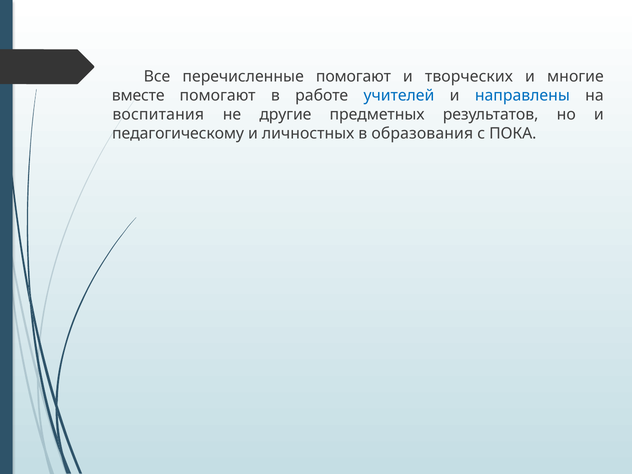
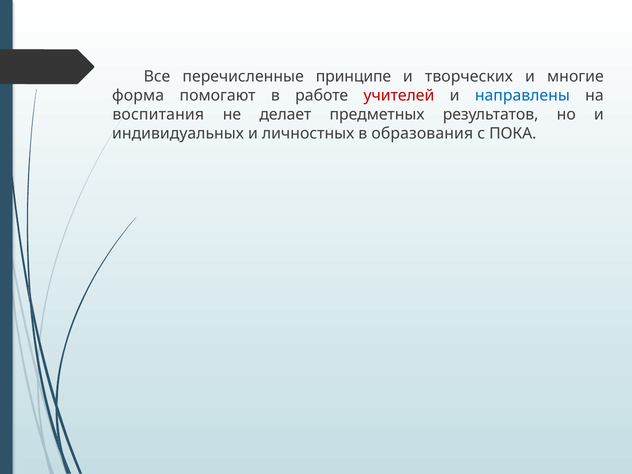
перечисленные помогают: помогают -> принципе
вместе: вместе -> форма
учителей colour: blue -> red
другие: другие -> делает
педагогическому: педагогическому -> индивидуальных
